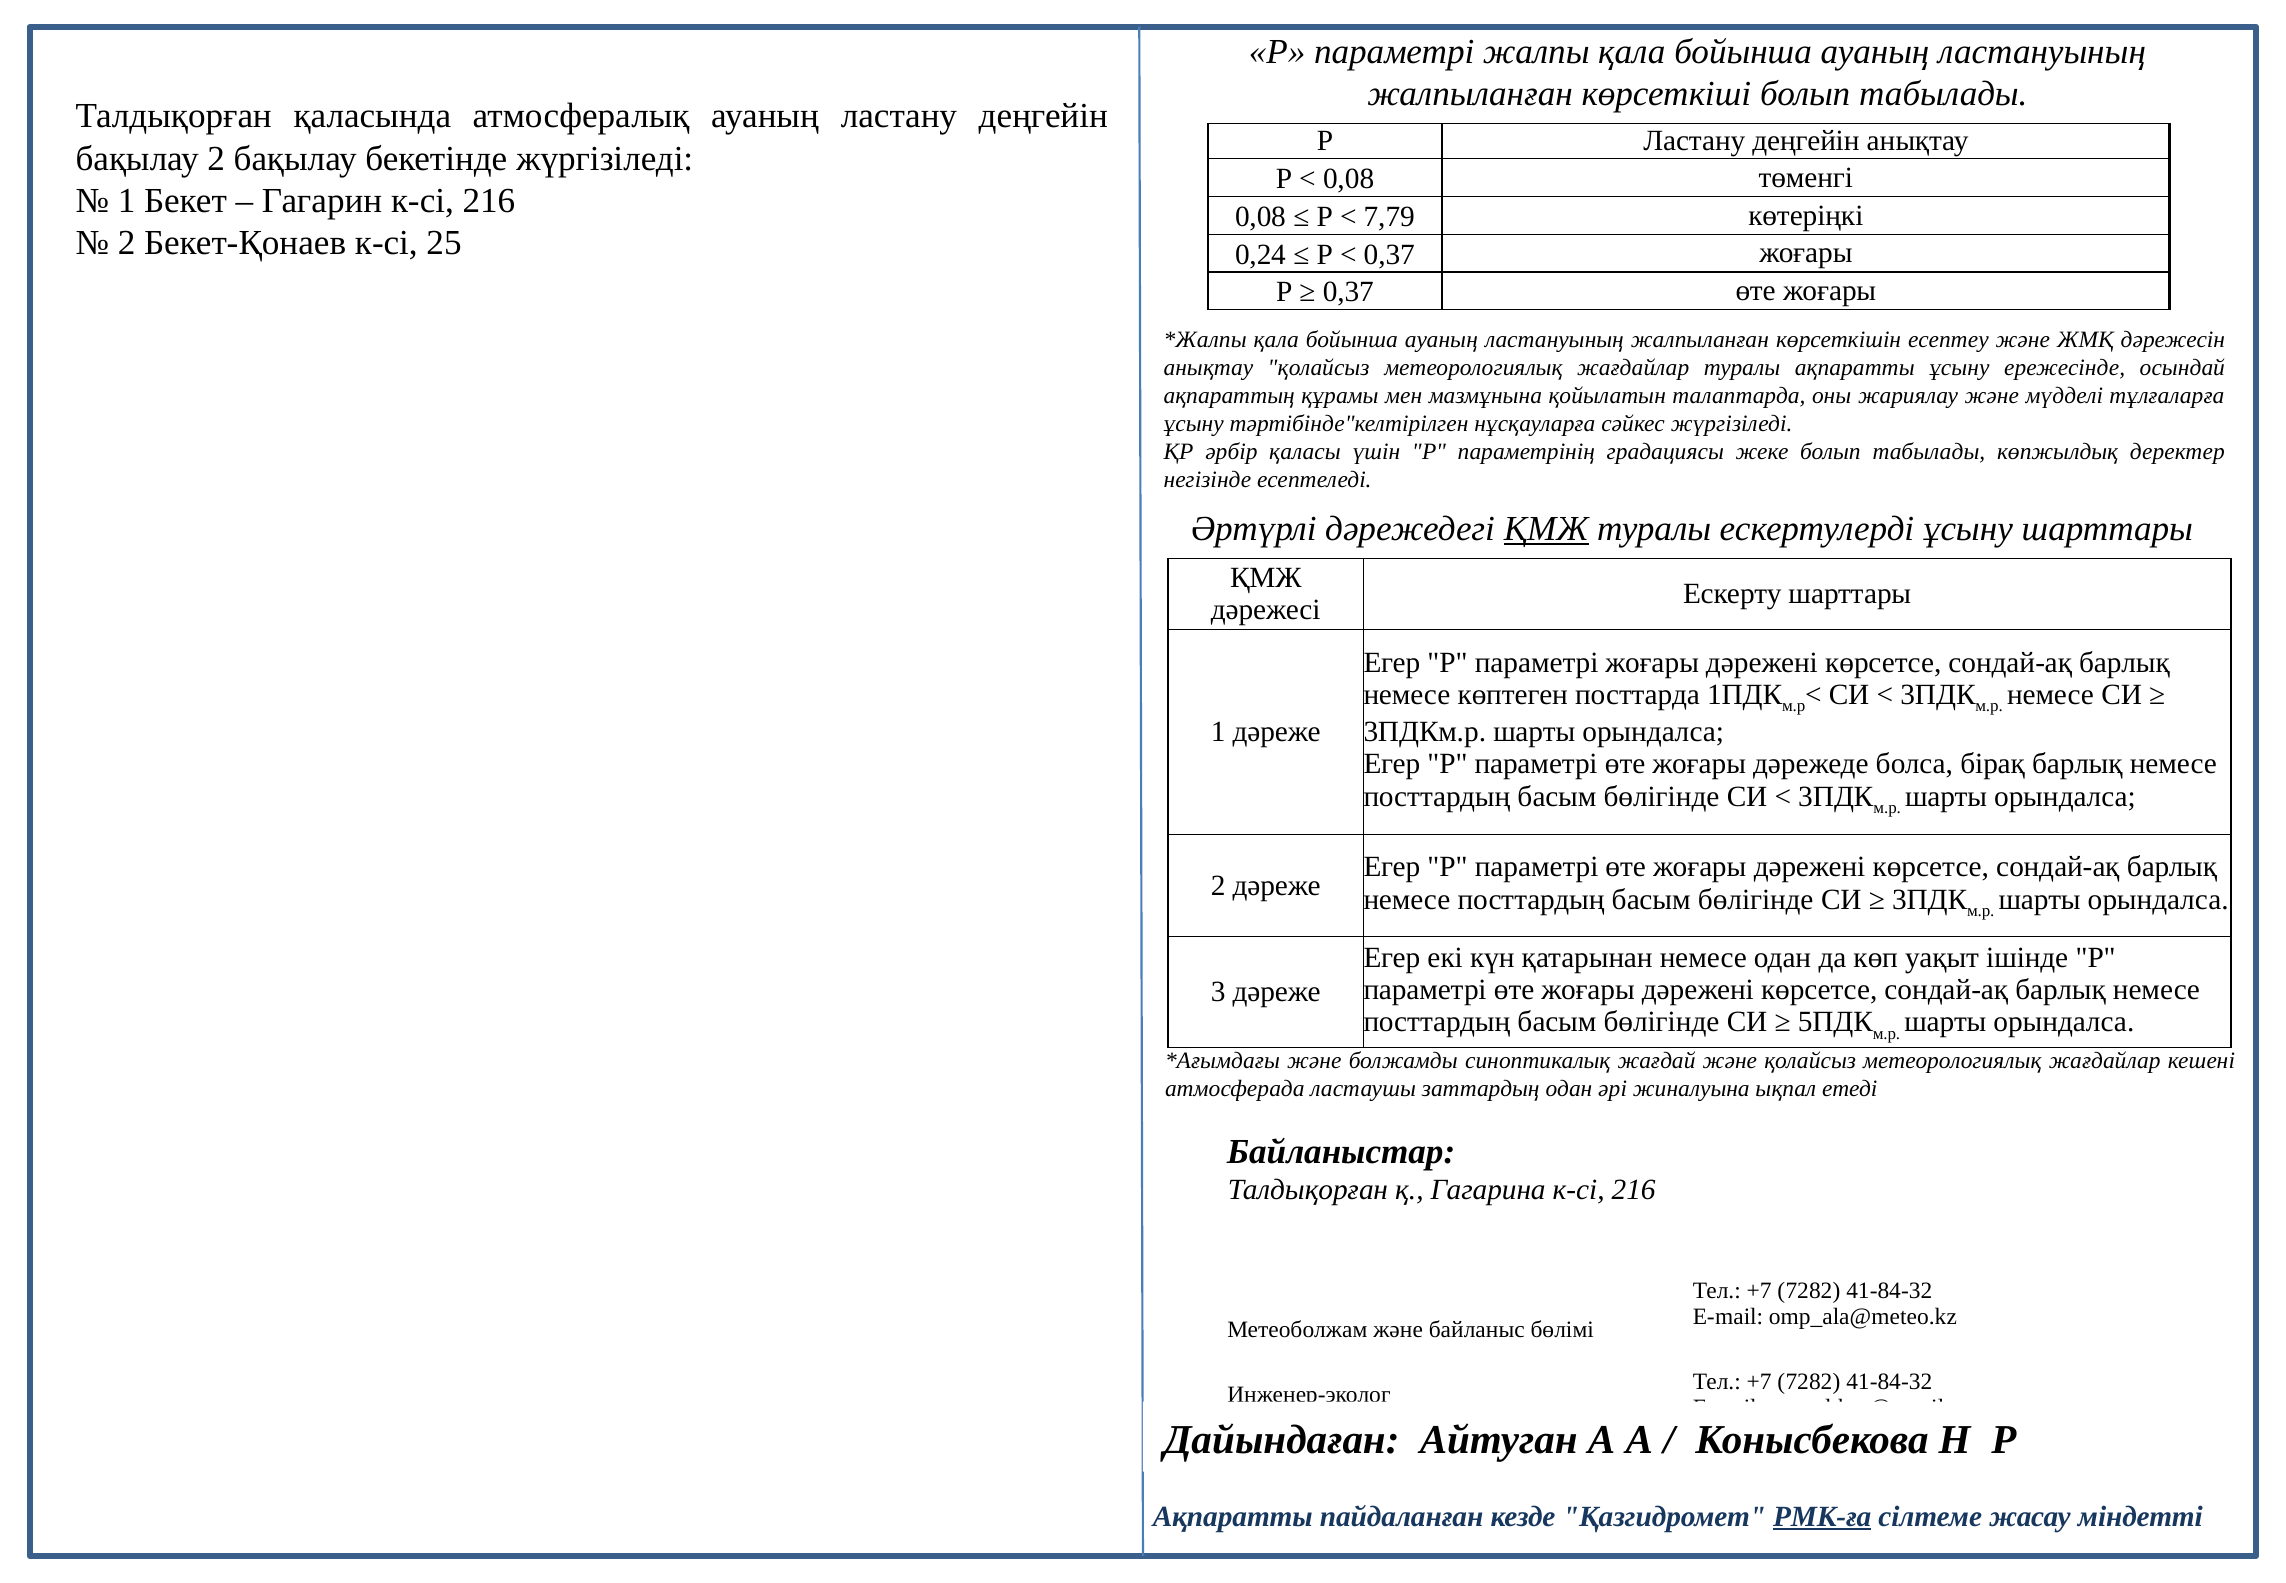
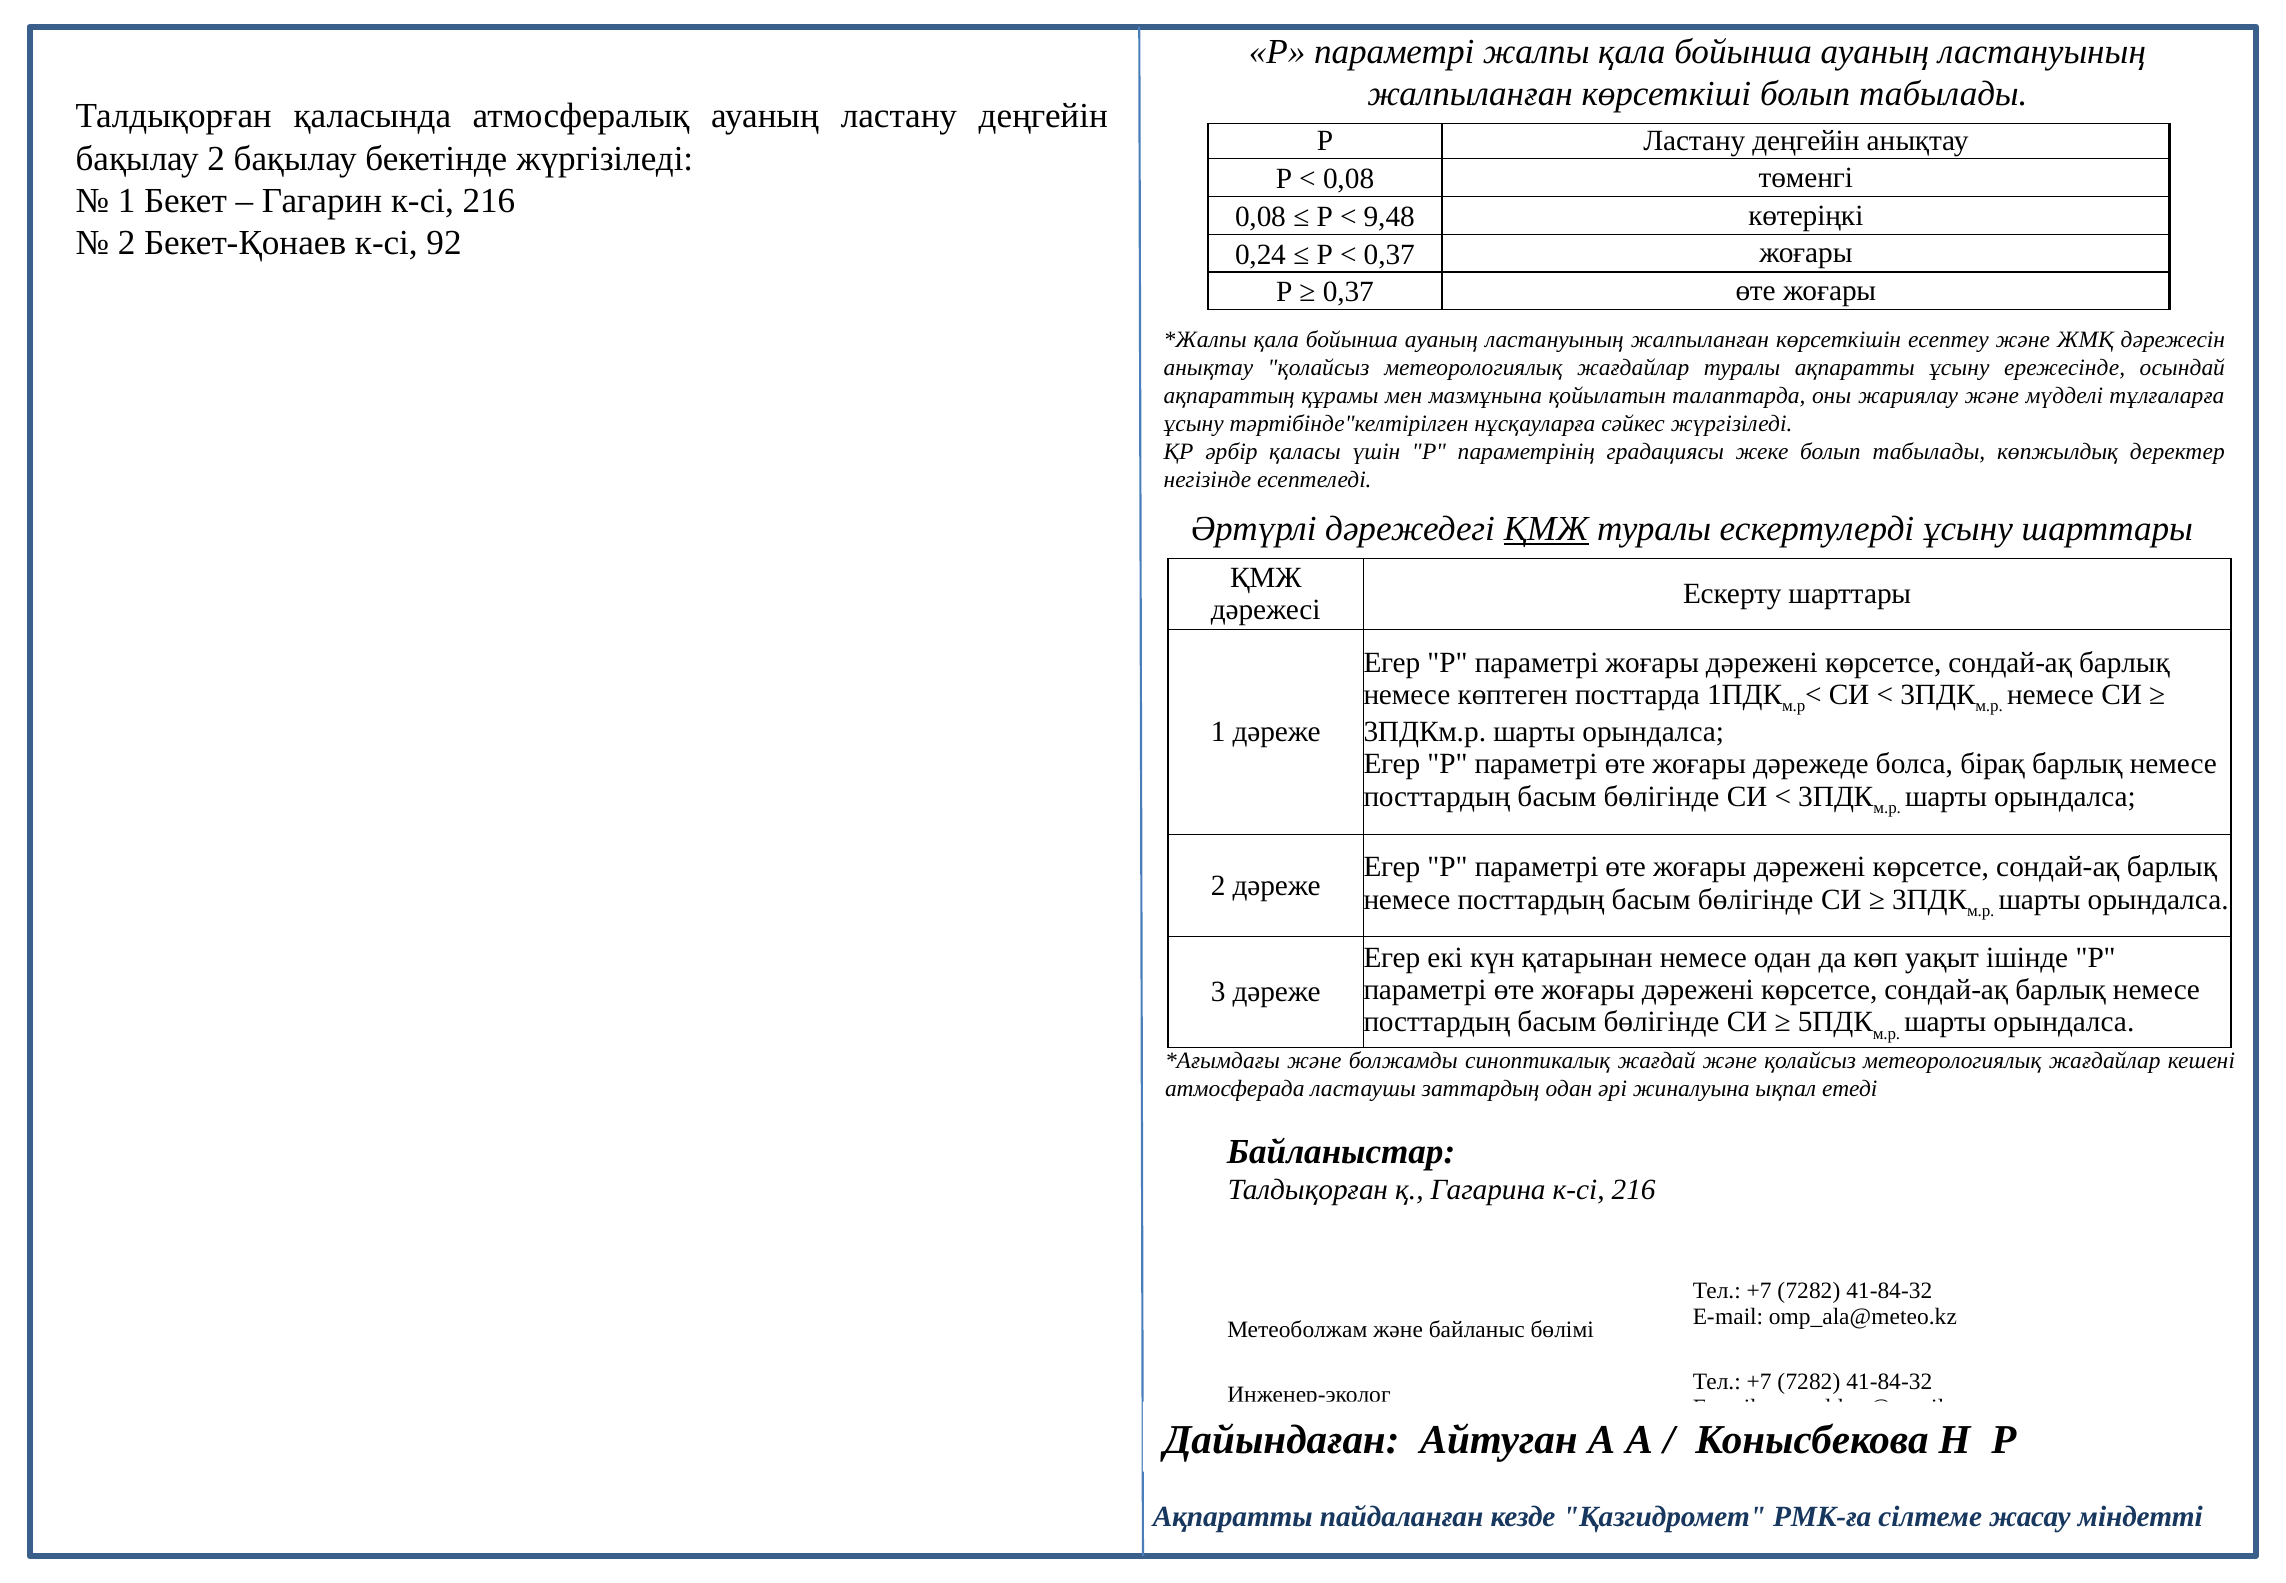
7,79: 7,79 -> 9,48
25: 25 -> 92
РМК-ға underline: present -> none
